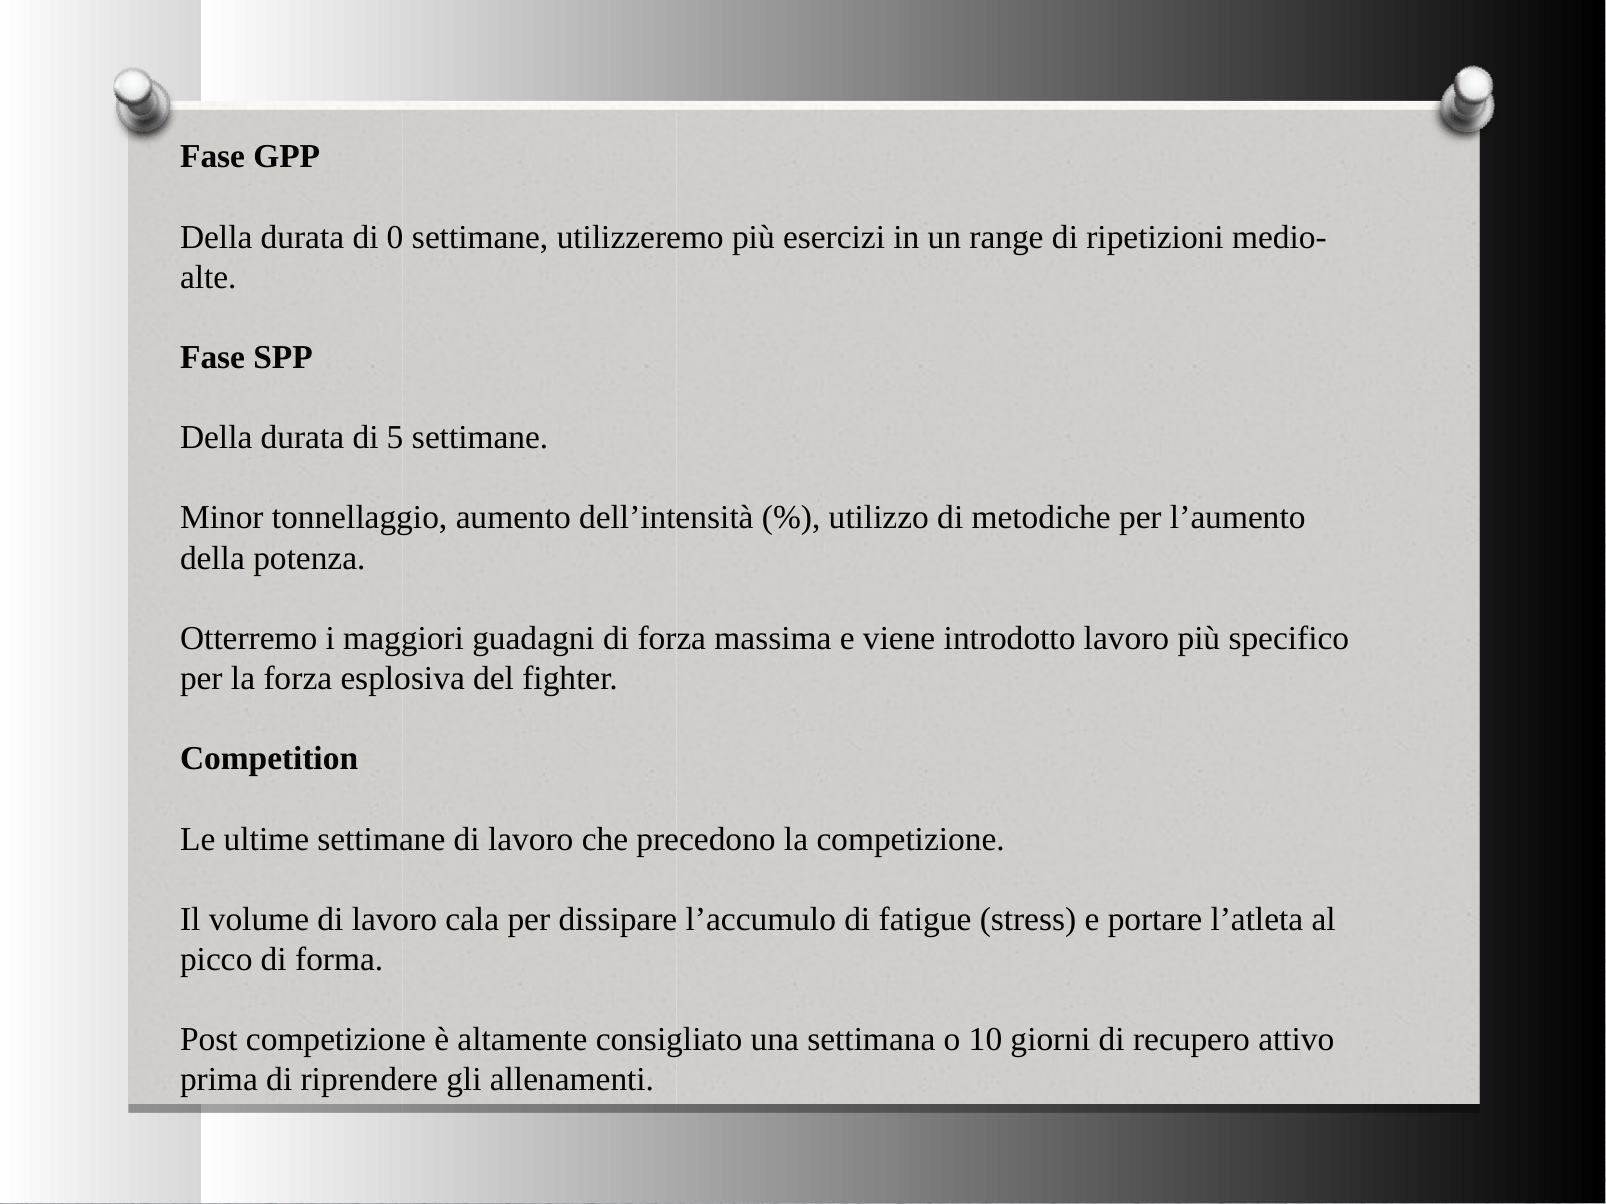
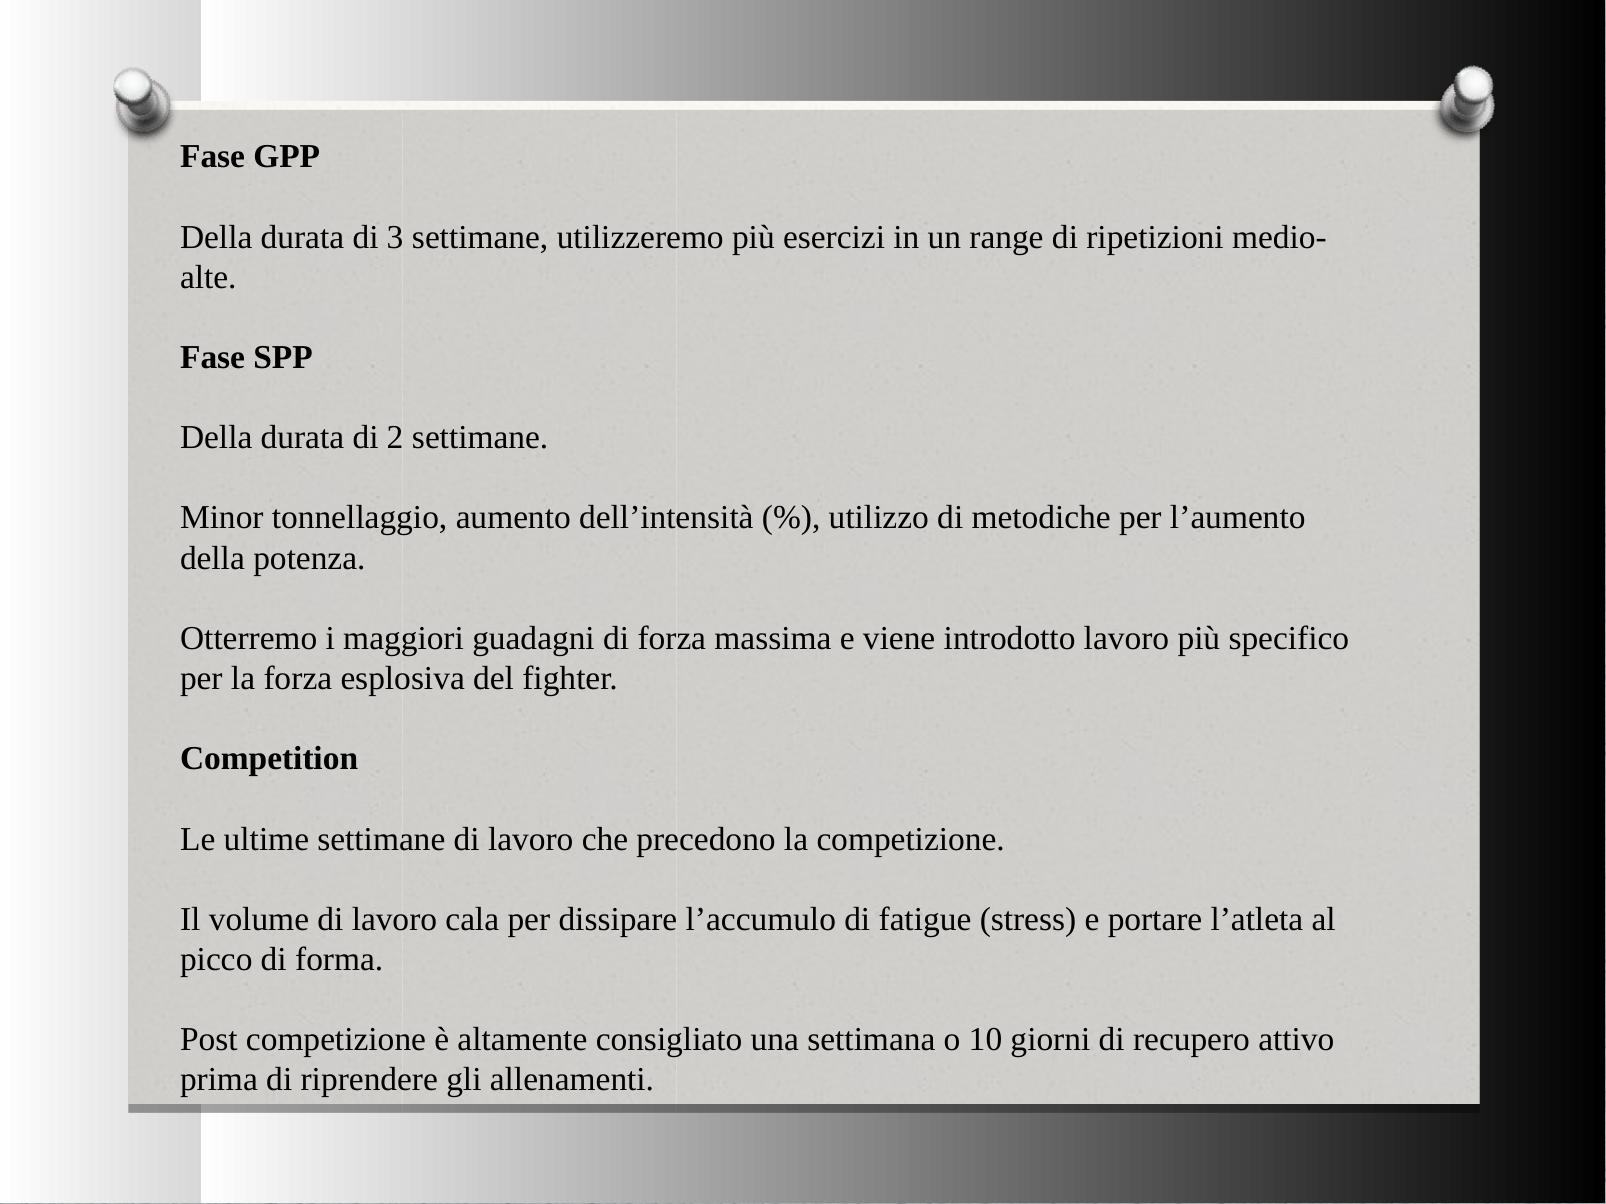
0: 0 -> 3
5: 5 -> 2
